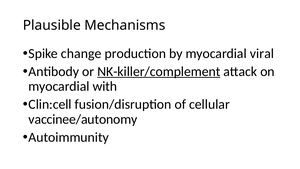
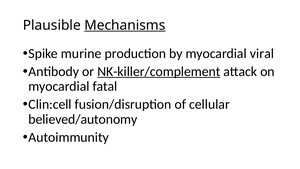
Mechanisms underline: none -> present
change: change -> murine
with: with -> fatal
vaccinee/autonomy: vaccinee/autonomy -> believed/autonomy
